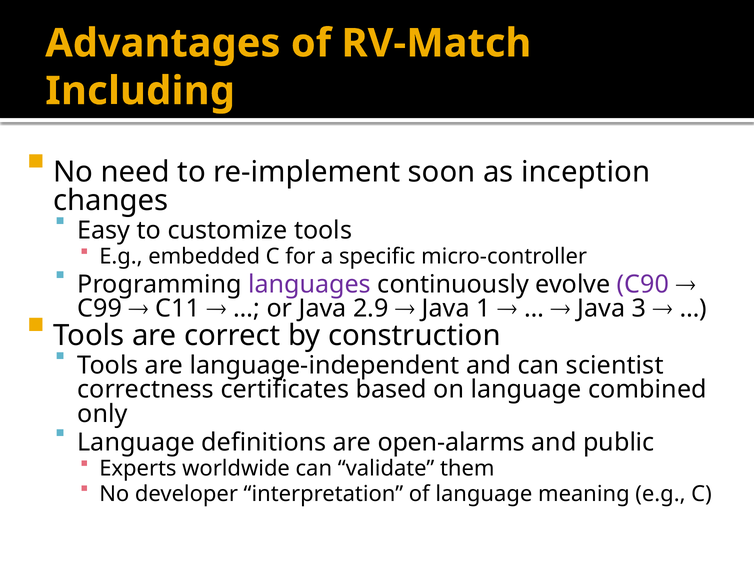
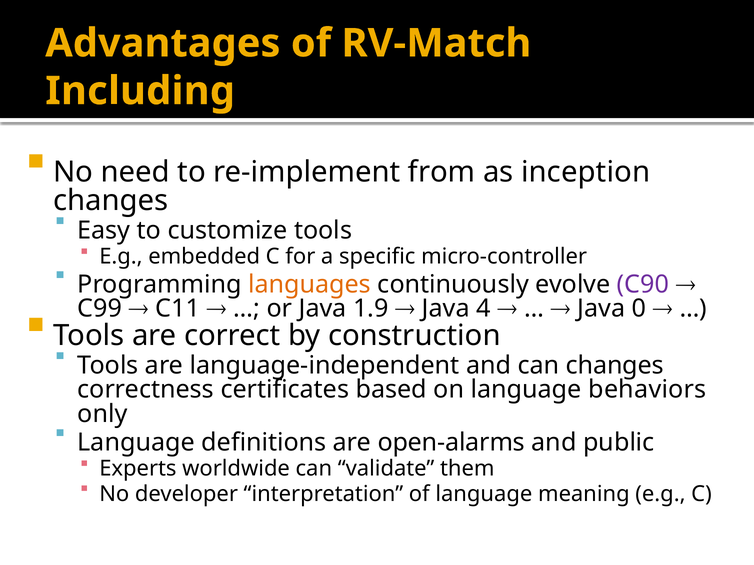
soon: soon -> from
languages colour: purple -> orange
2.9: 2.9 -> 1.9
1: 1 -> 4
3: 3 -> 0
can scientist: scientist -> changes
combined: combined -> behaviors
